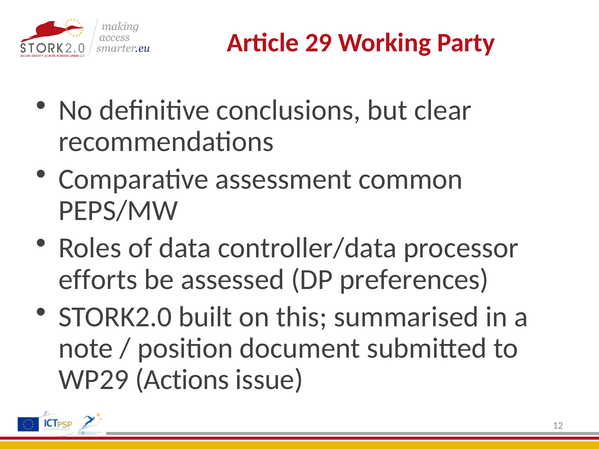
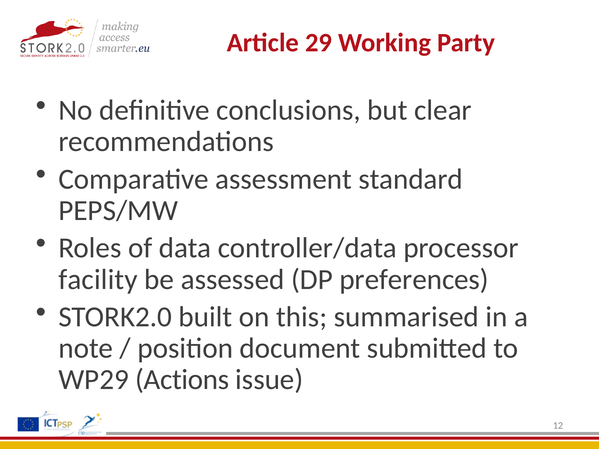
common: common -> standard
efforts: efforts -> facility
